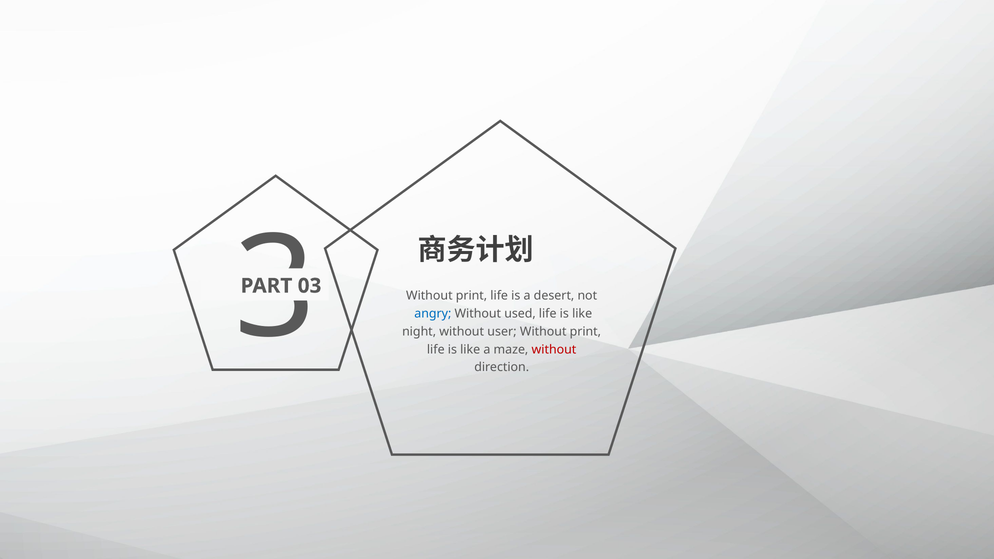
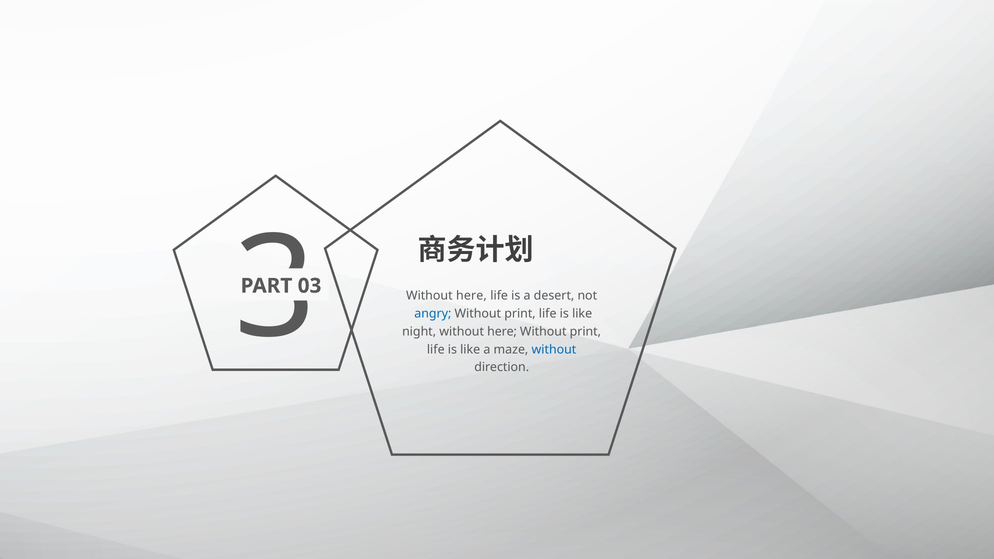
print at (471, 296): print -> here
used at (520, 314): used -> print
night without user: user -> here
without at (554, 350) colour: red -> blue
